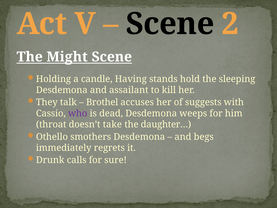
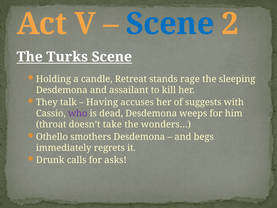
Scene at (170, 24) colour: black -> blue
Might: Might -> Turks
Having: Having -> Retreat
hold: hold -> rage
Brothel: Brothel -> Having
daughter…: daughter… -> wonders…
sure: sure -> asks
